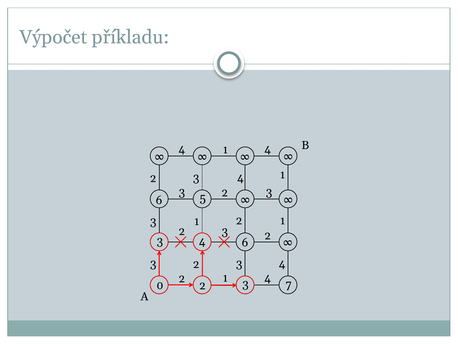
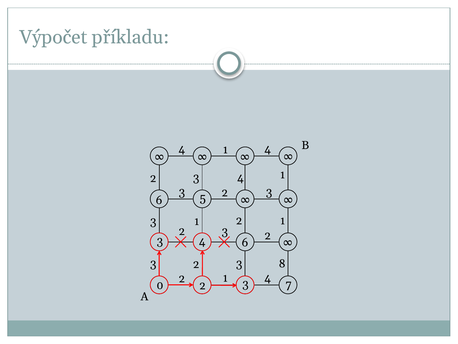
4 at (282, 263): 4 -> 8
